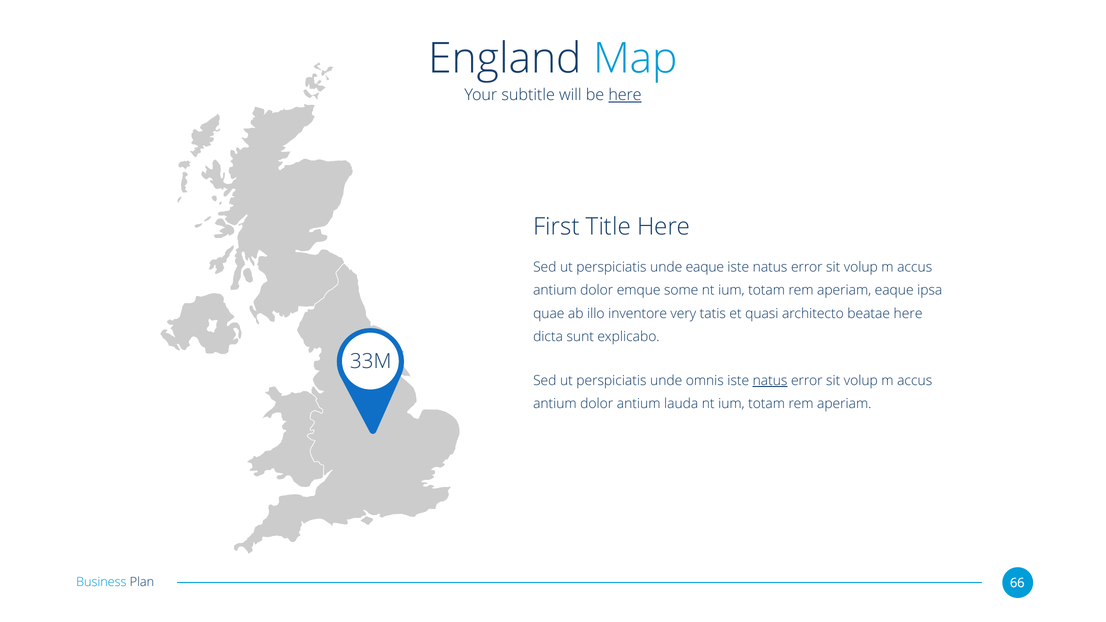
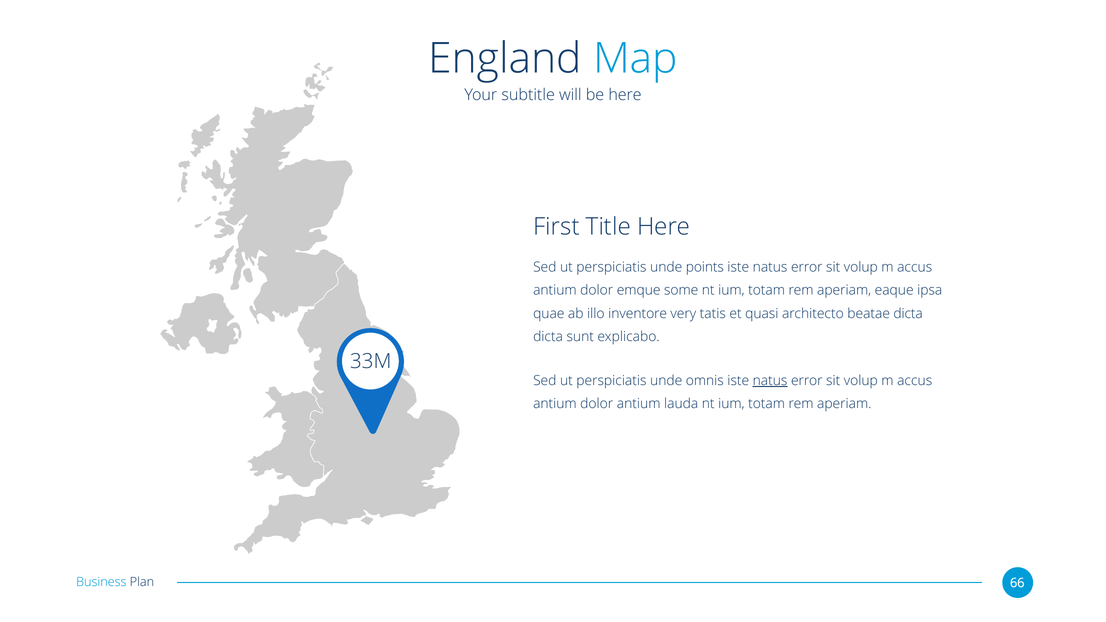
here at (625, 95) underline: present -> none
unde eaque: eaque -> points
beatae here: here -> dicta
